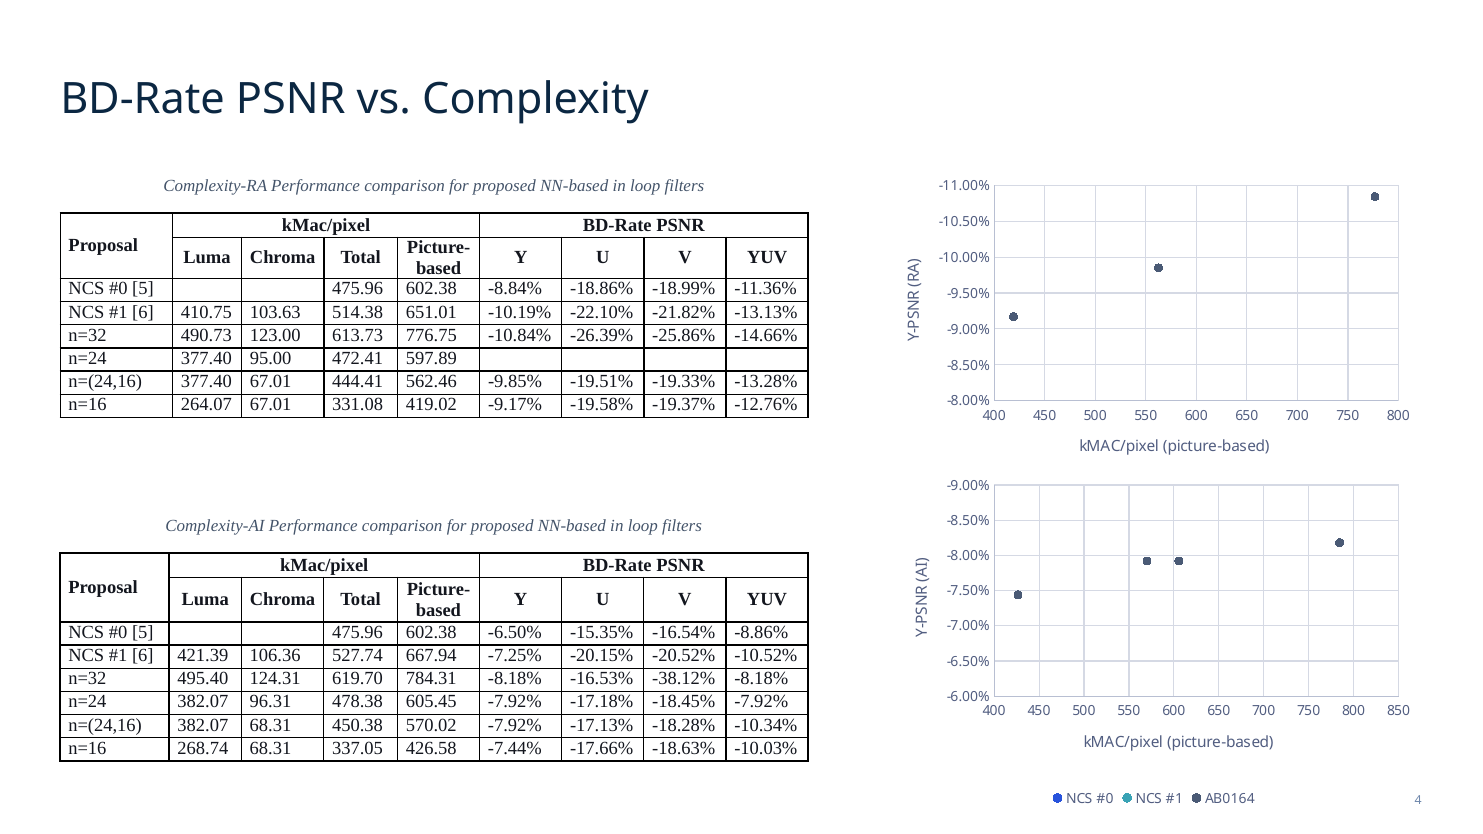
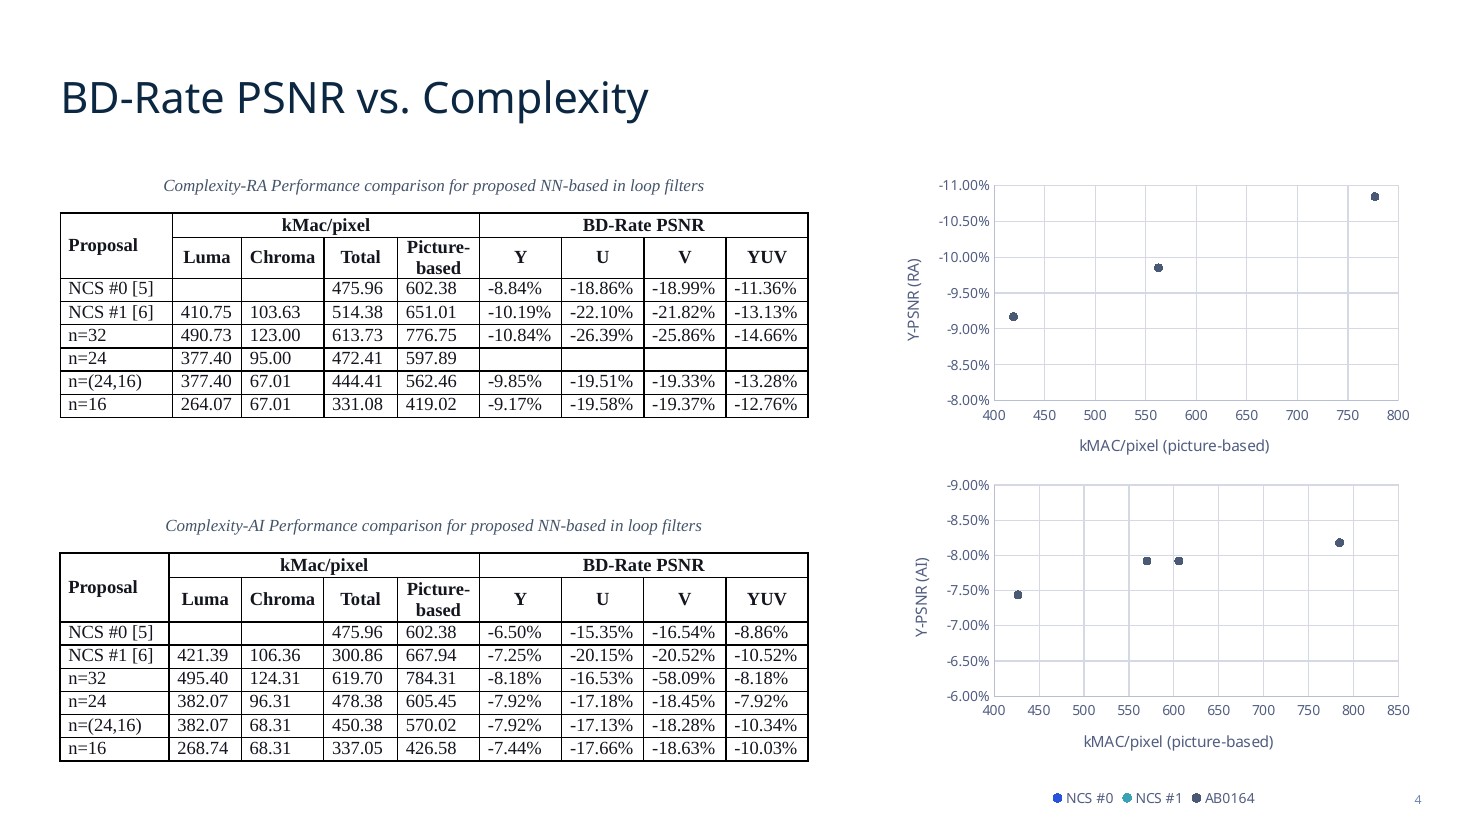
527.74: 527.74 -> 300.86
-38.12%: -38.12% -> -58.09%
